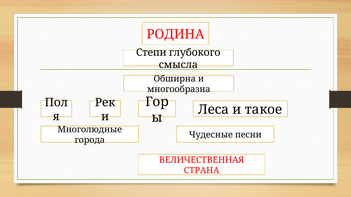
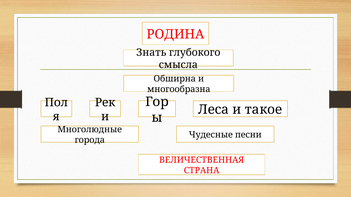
Степи: Степи -> Знать
